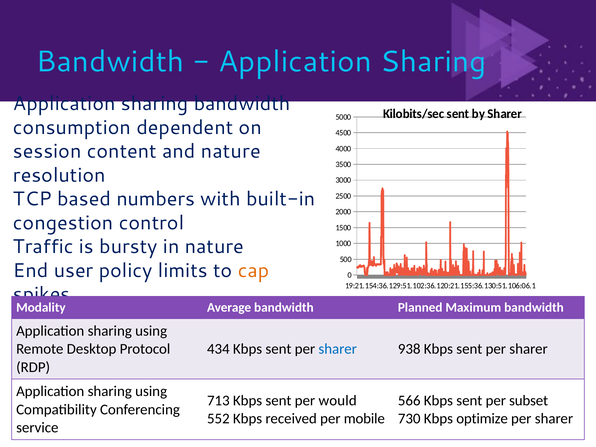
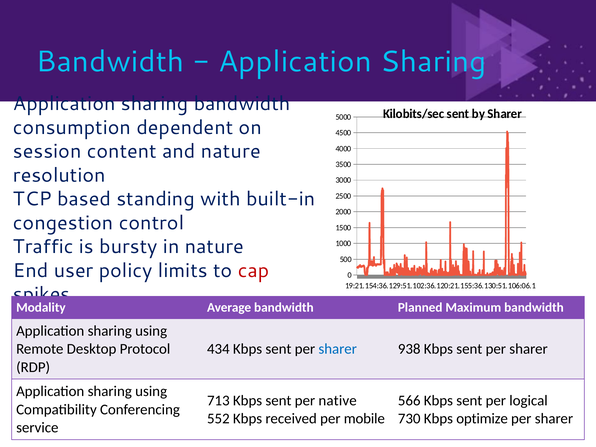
numbers: numbers -> standing
cap colour: orange -> red
would: would -> native
subset: subset -> logical
